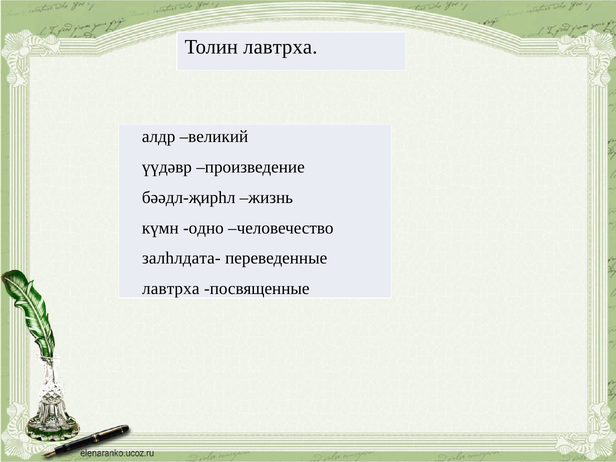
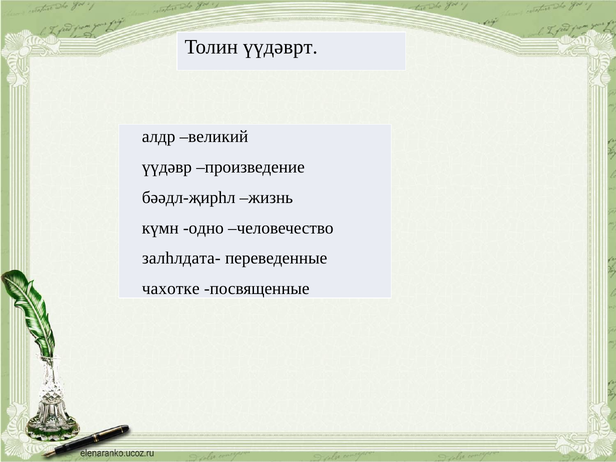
Толин лавтрха: лавтрха -> үүдəврт
лавтрха at (171, 289): лавтрха -> чахотке
